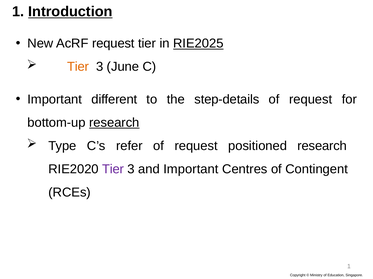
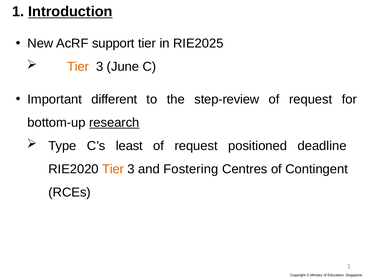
AcRF request: request -> support
RIE2025 underline: present -> none
step-details: step-details -> step-review
refer: refer -> least
positioned research: research -> deadline
Tier at (113, 169) colour: purple -> orange
and Important: Important -> Fostering
